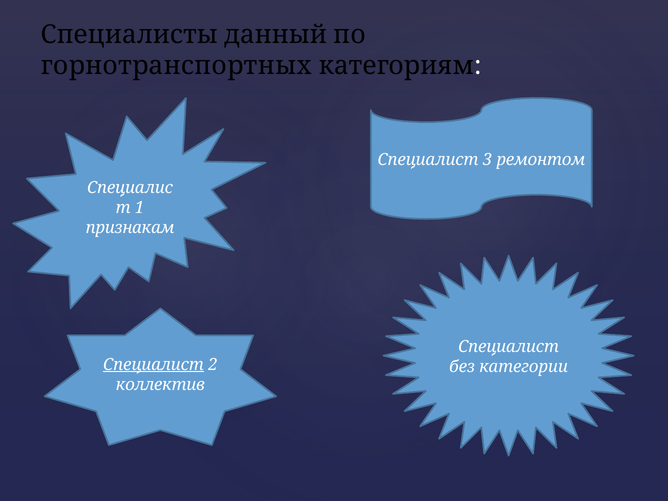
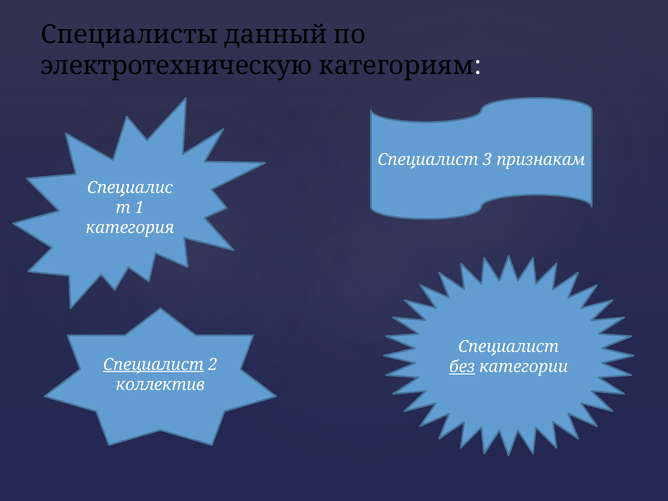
горнотранспортных: горнотранспортных -> электротехническую
ремонтом: ремонтом -> признакам
признакам: признакам -> категория
без underline: none -> present
